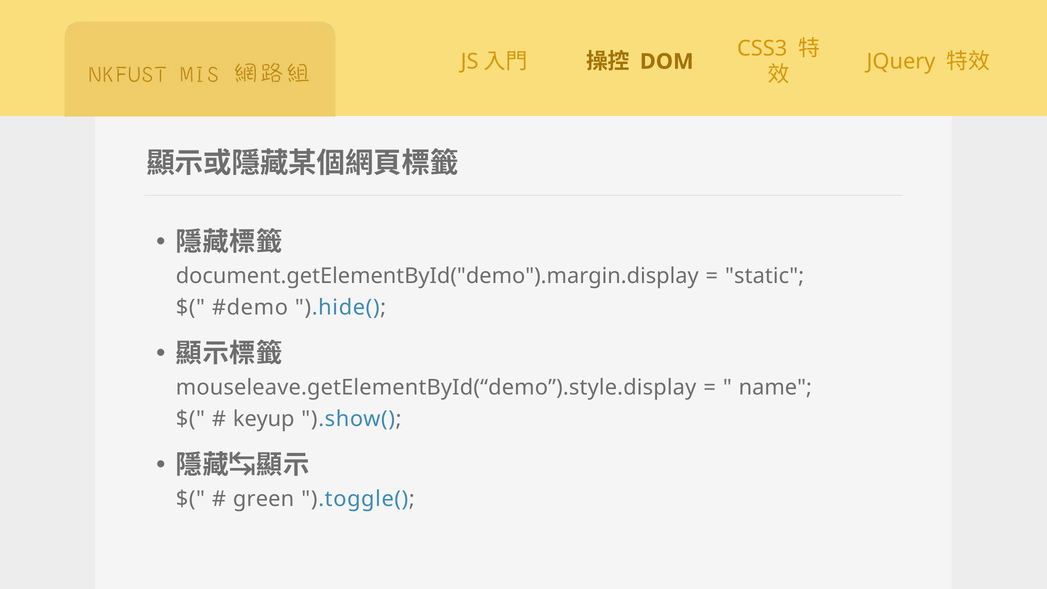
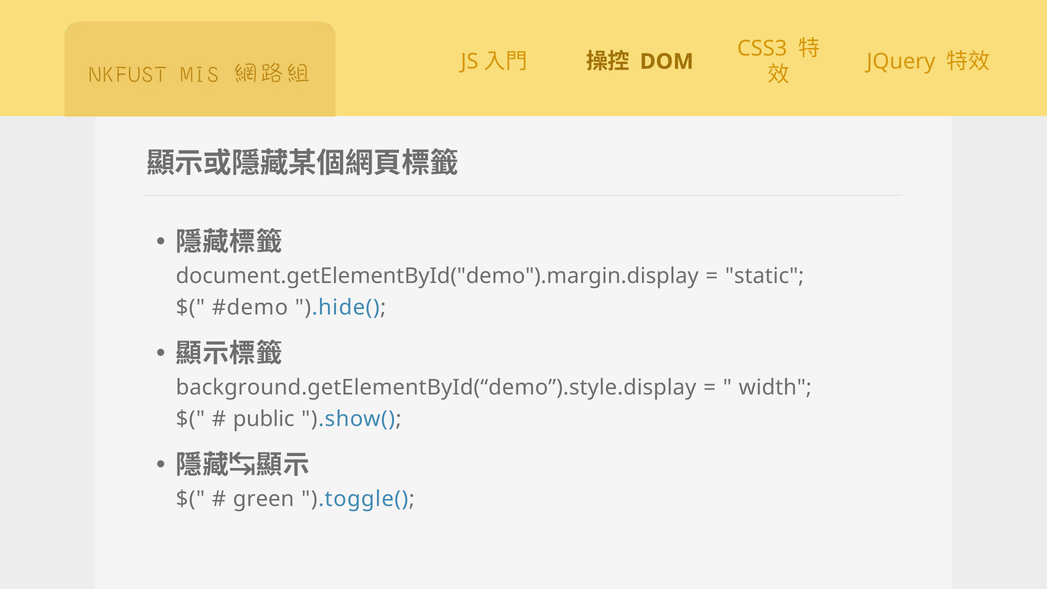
mouseleave.getElementById(“demo”).style.display: mouseleave.getElementById(“demo”).style.display -> background.getElementById(“demo”).style.display
name: name -> width
keyup: keyup -> public
